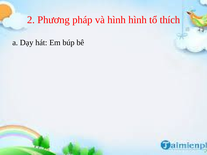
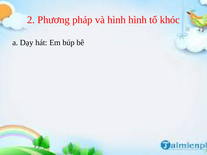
thích: thích -> khóc
